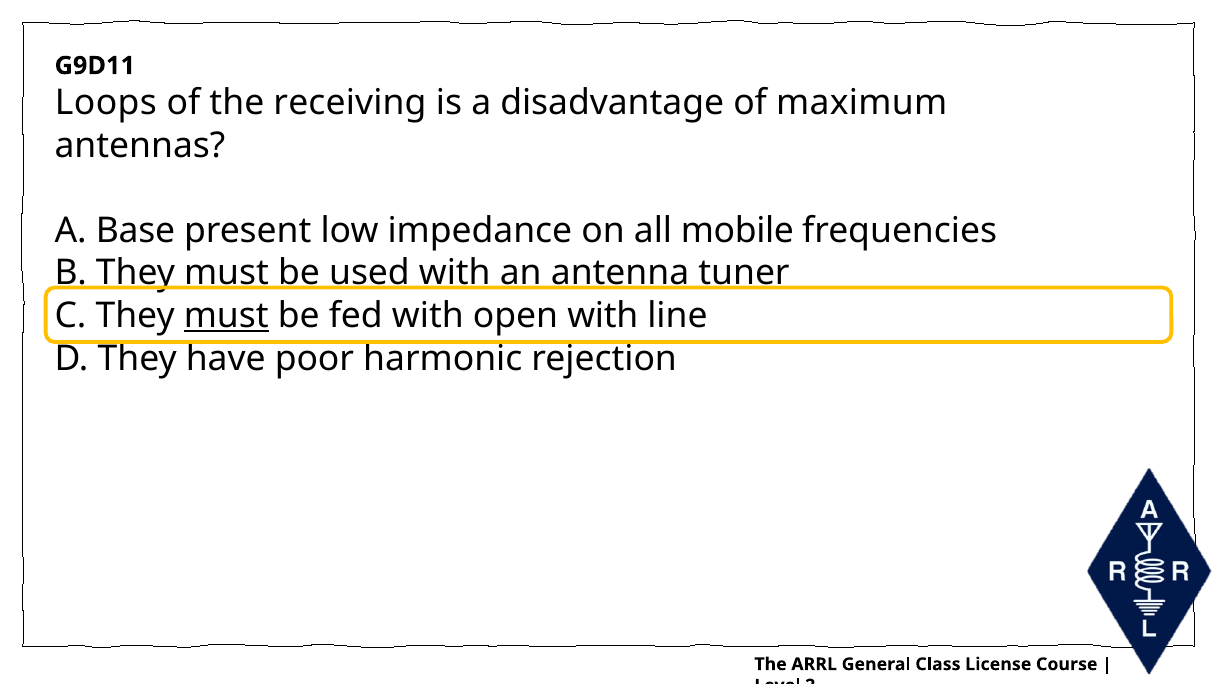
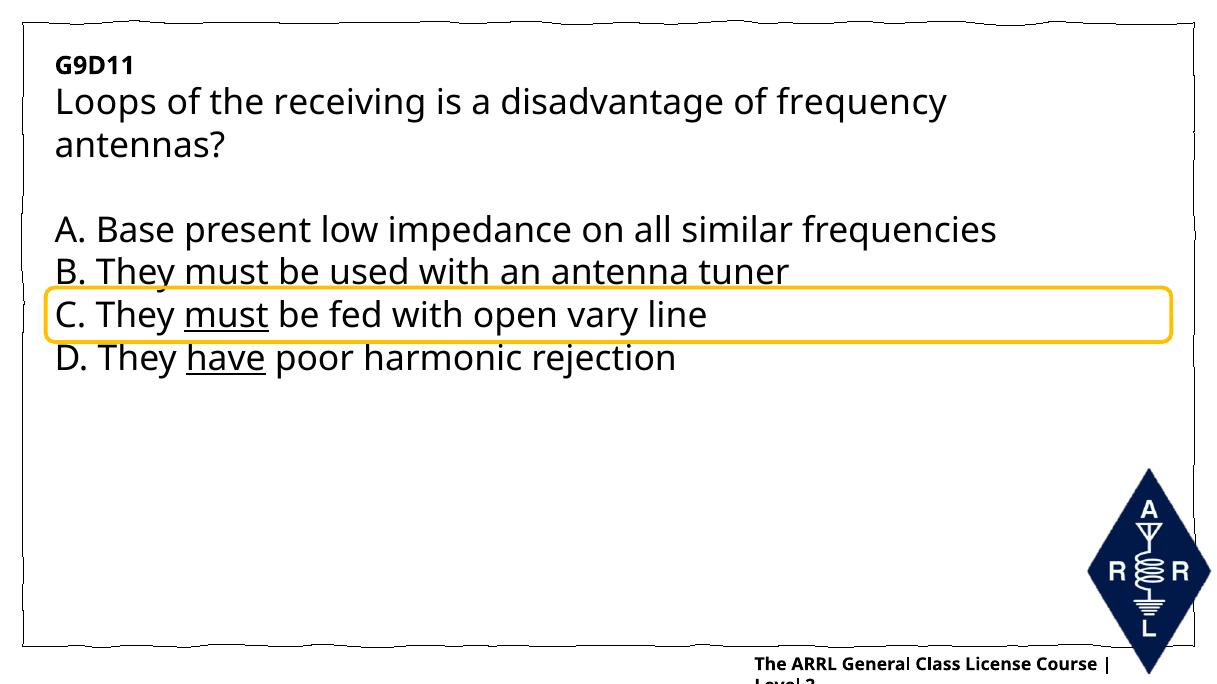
maximum: maximum -> frequency
mobile: mobile -> similar
open with: with -> vary
have underline: none -> present
